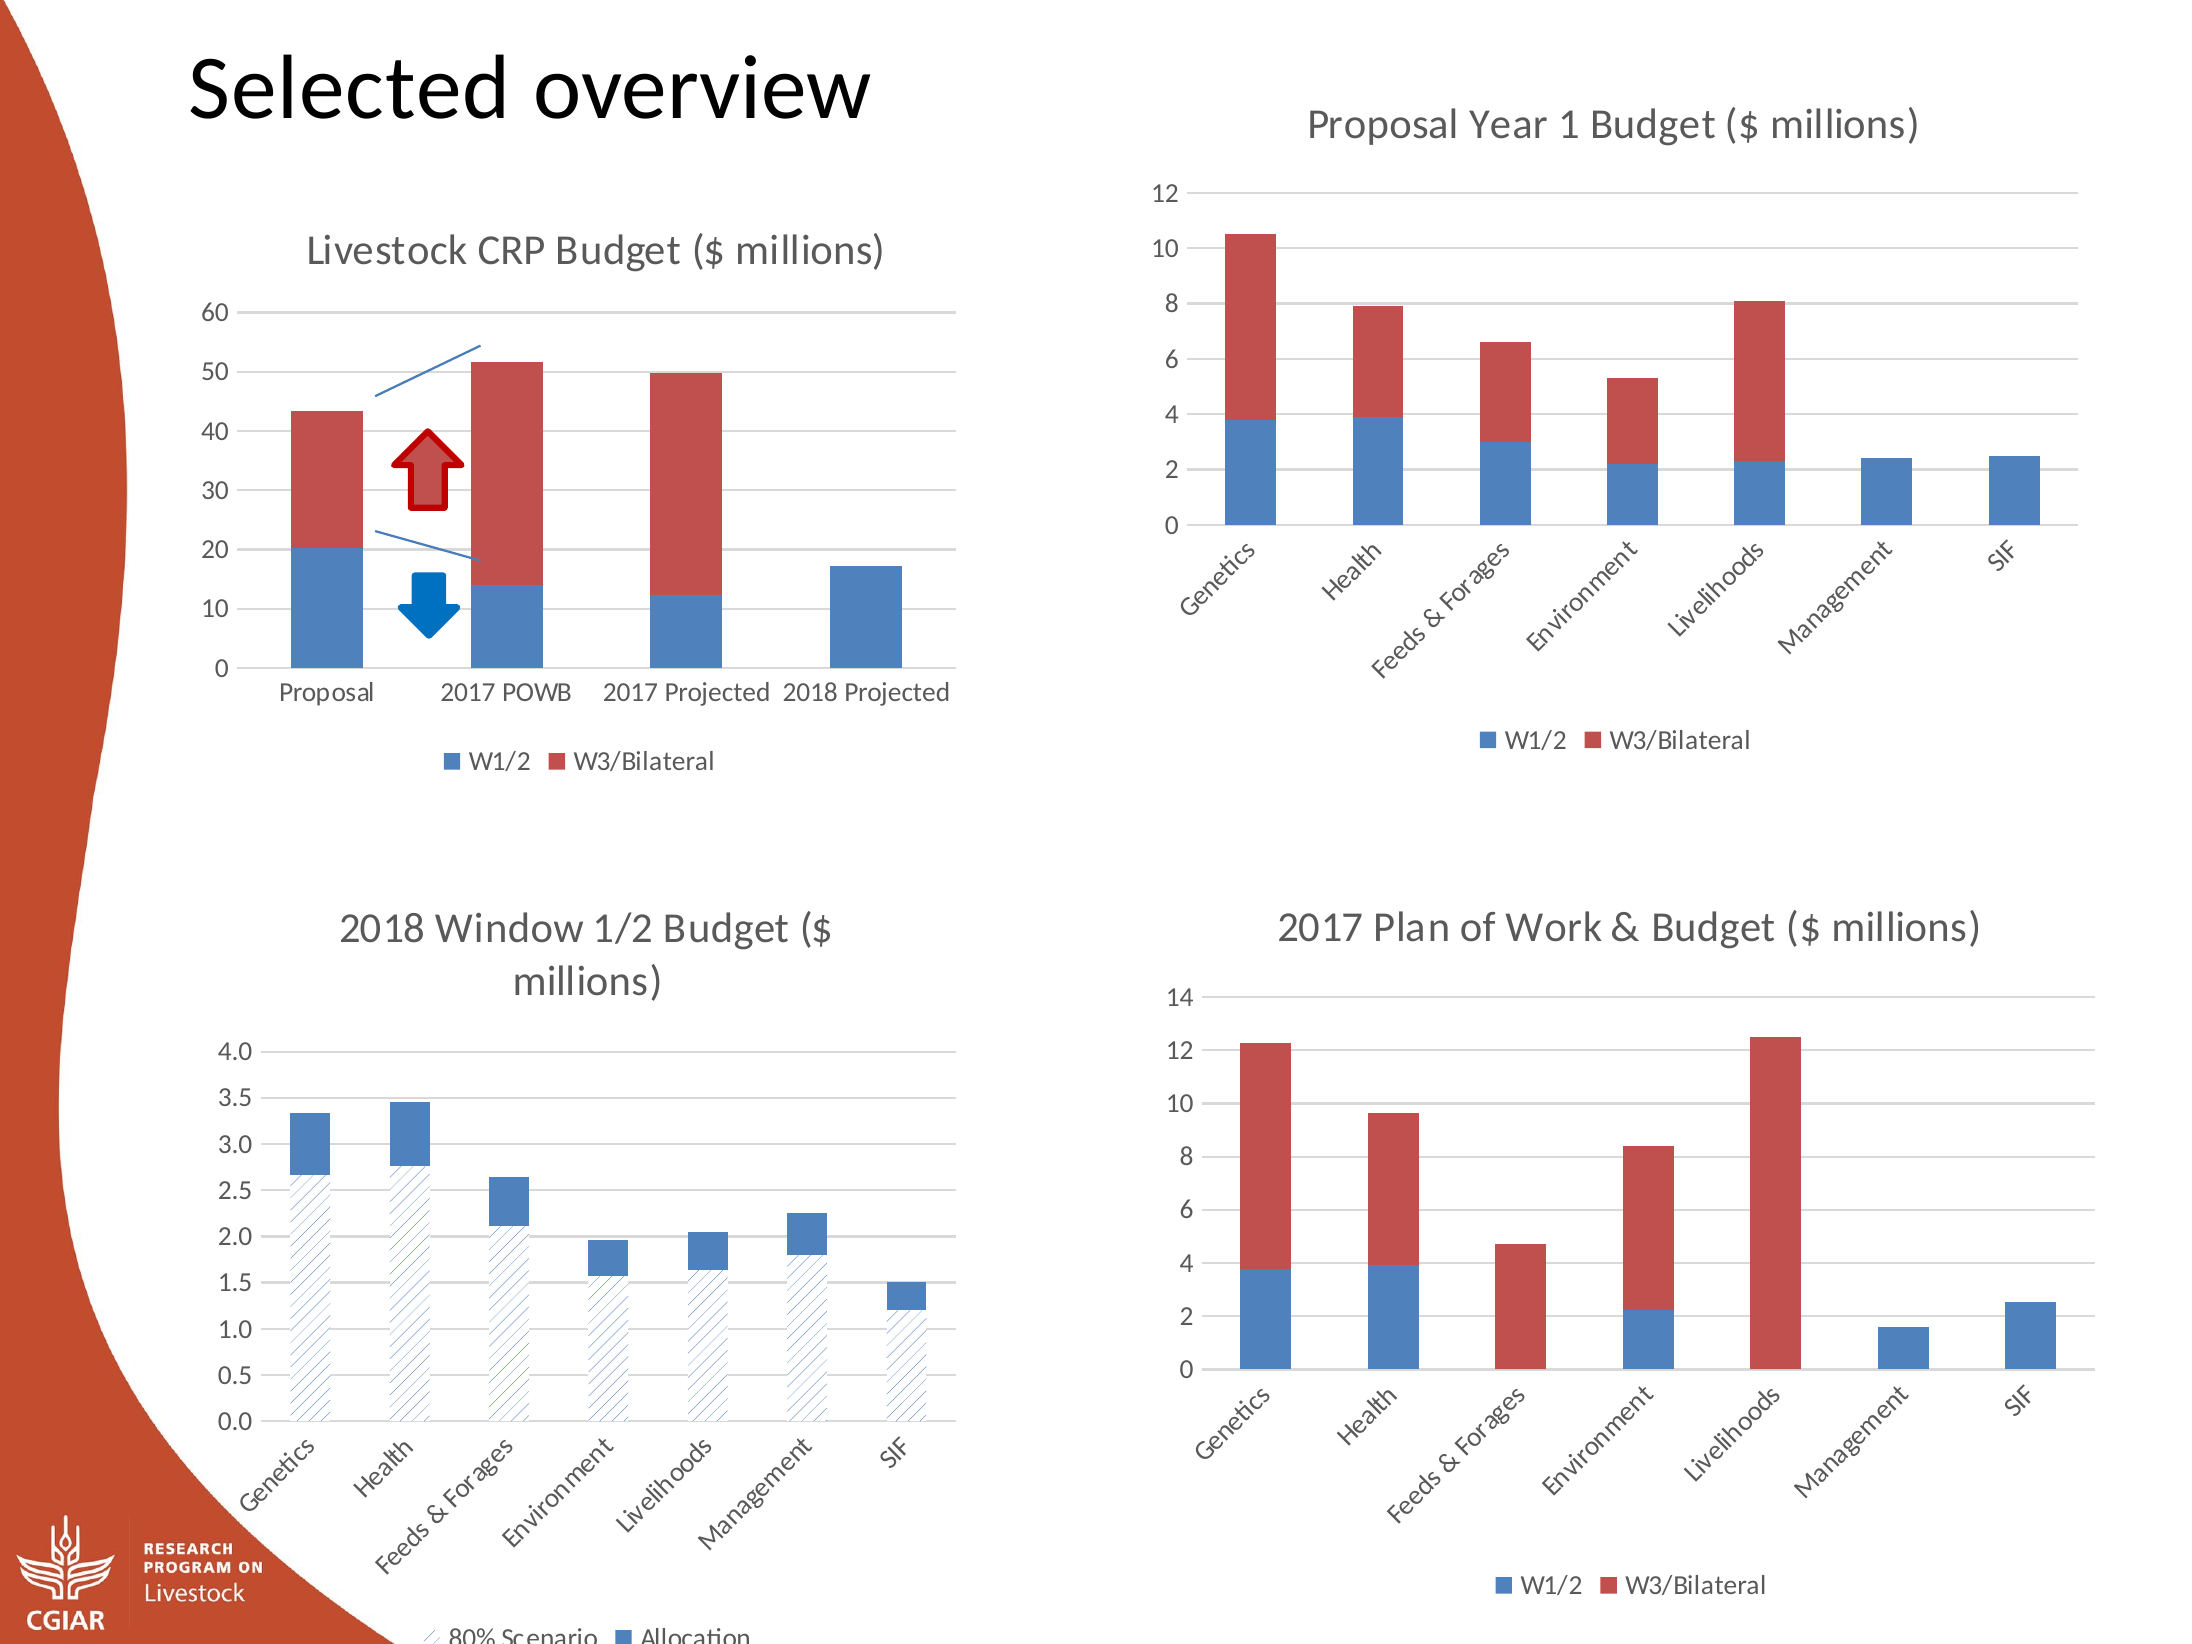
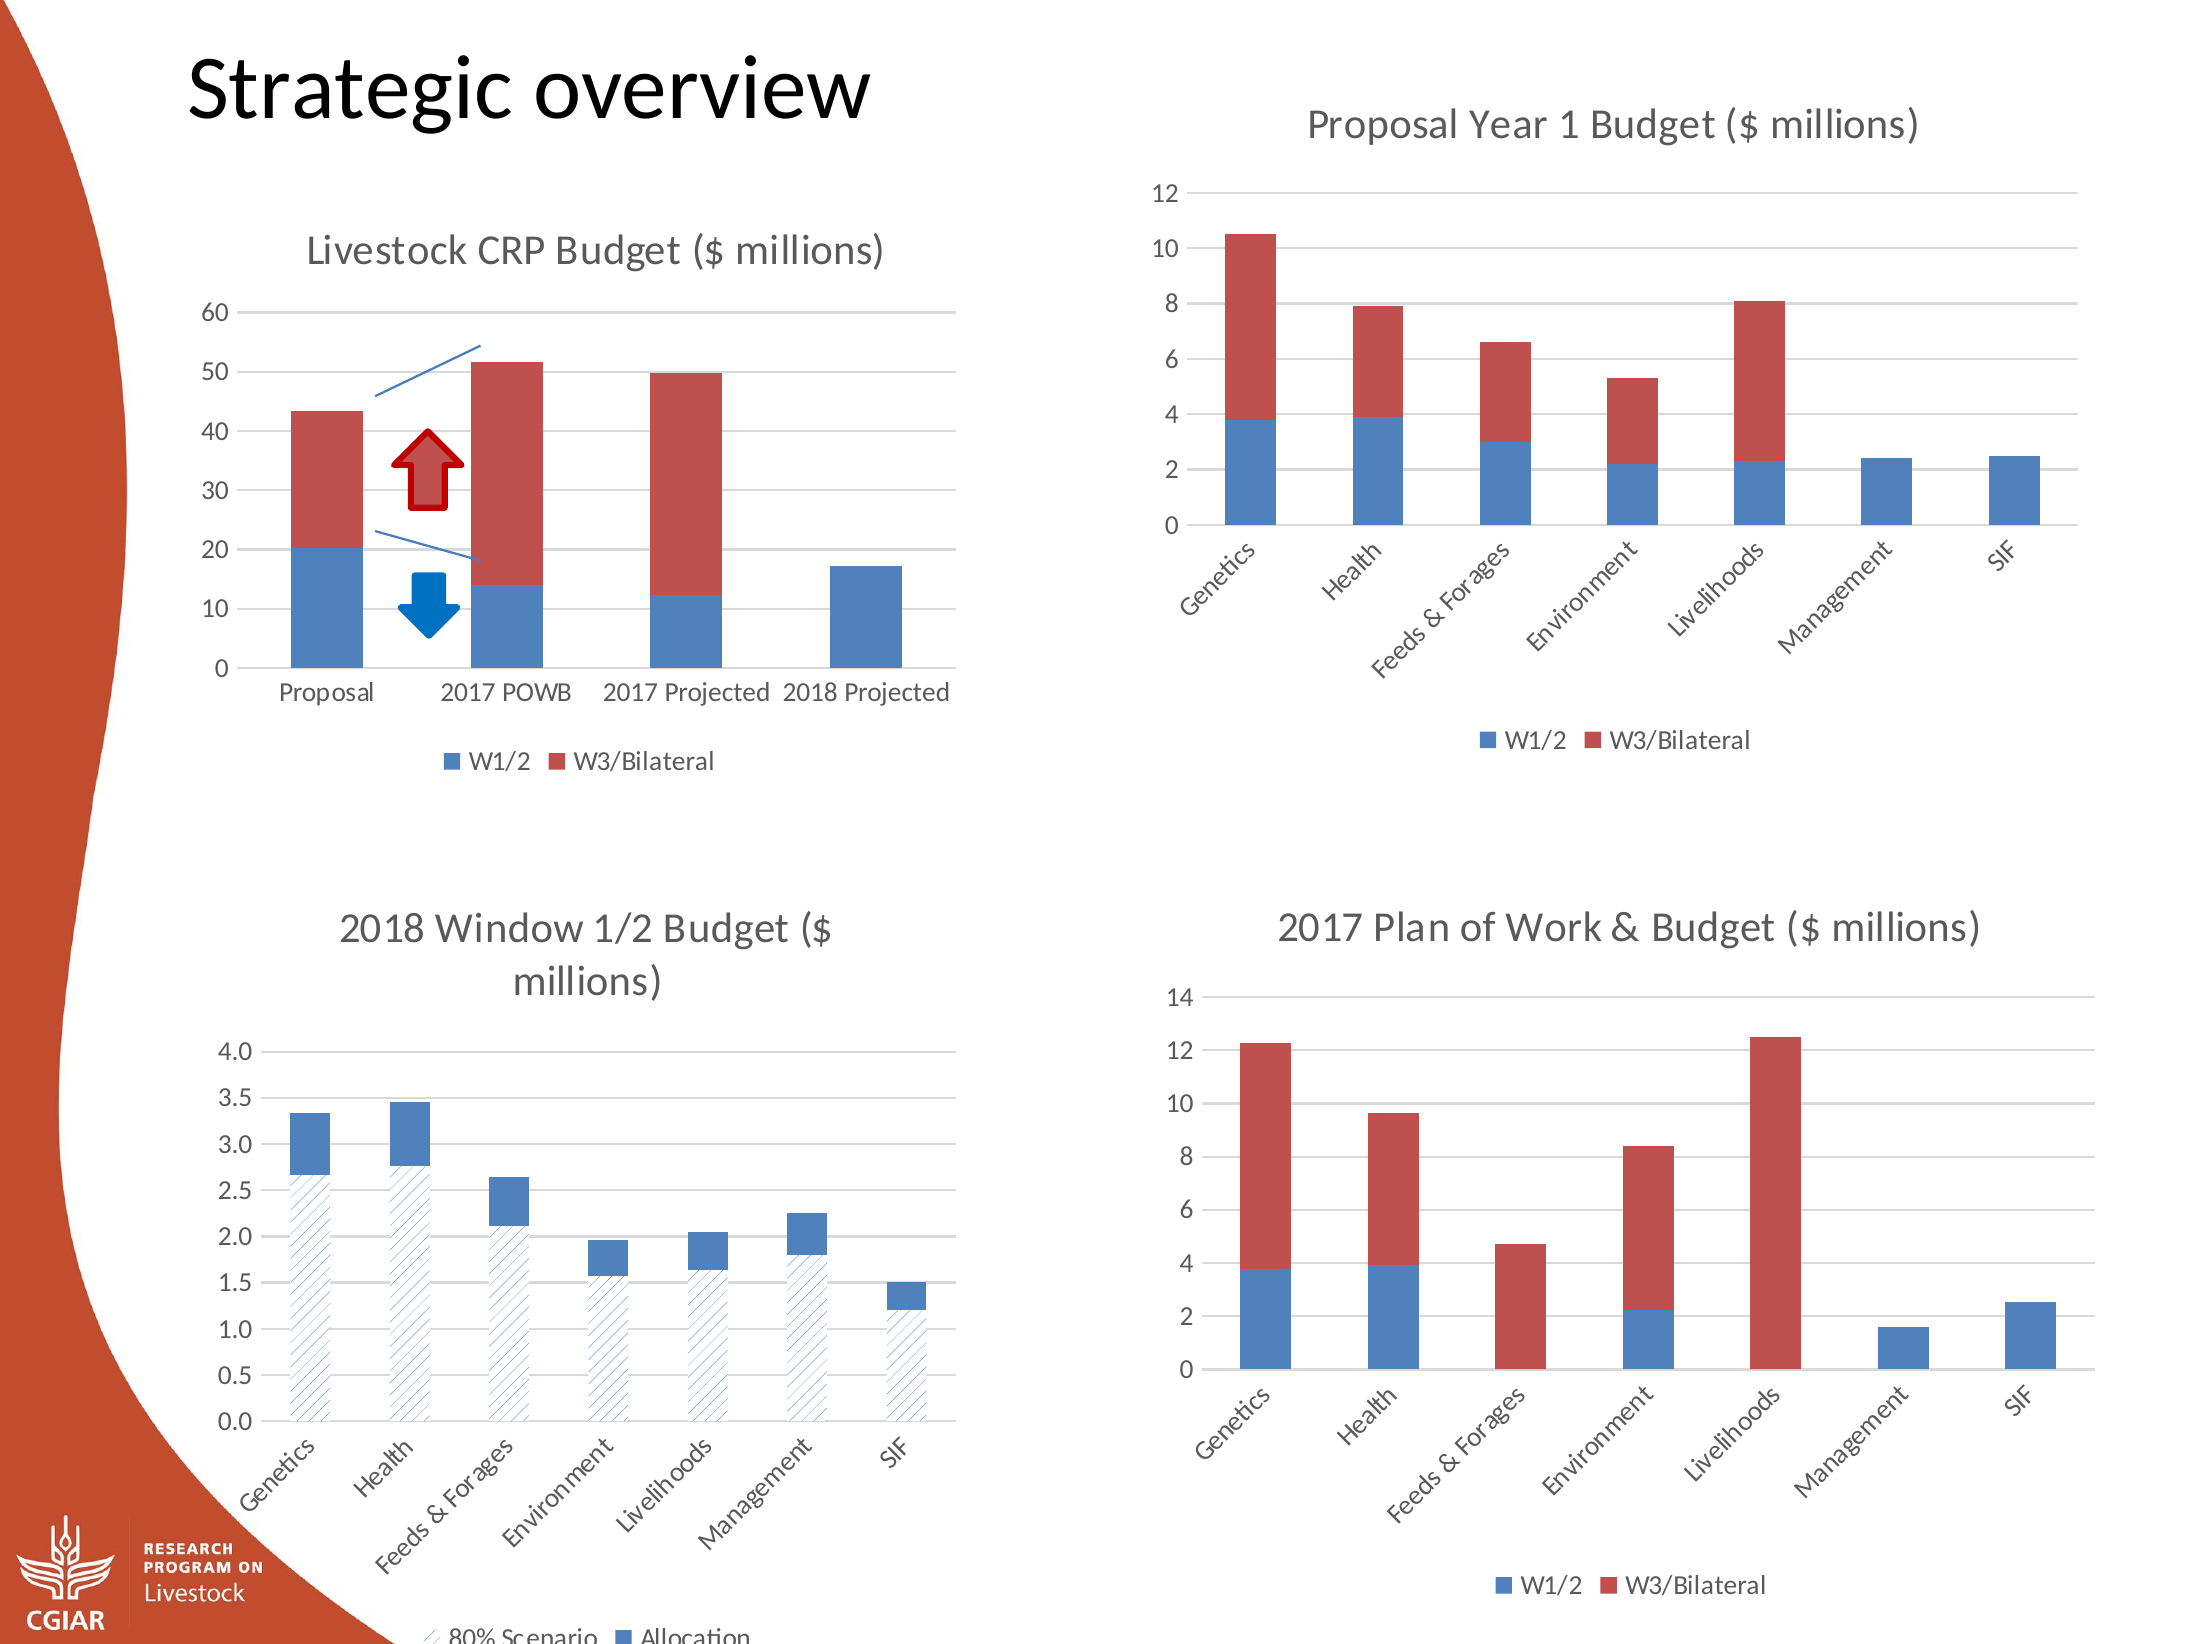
Selected: Selected -> Strategic
